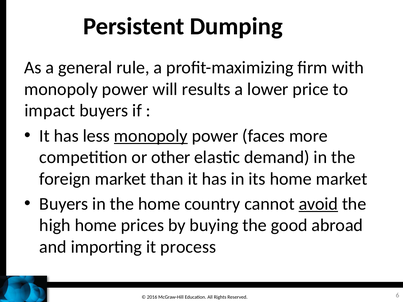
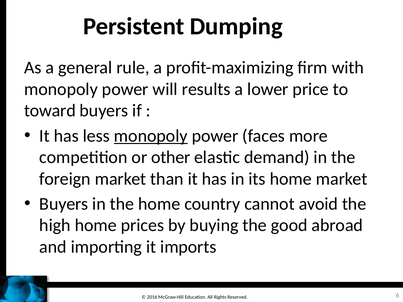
impact: impact -> toward
avoid underline: present -> none
process: process -> imports
